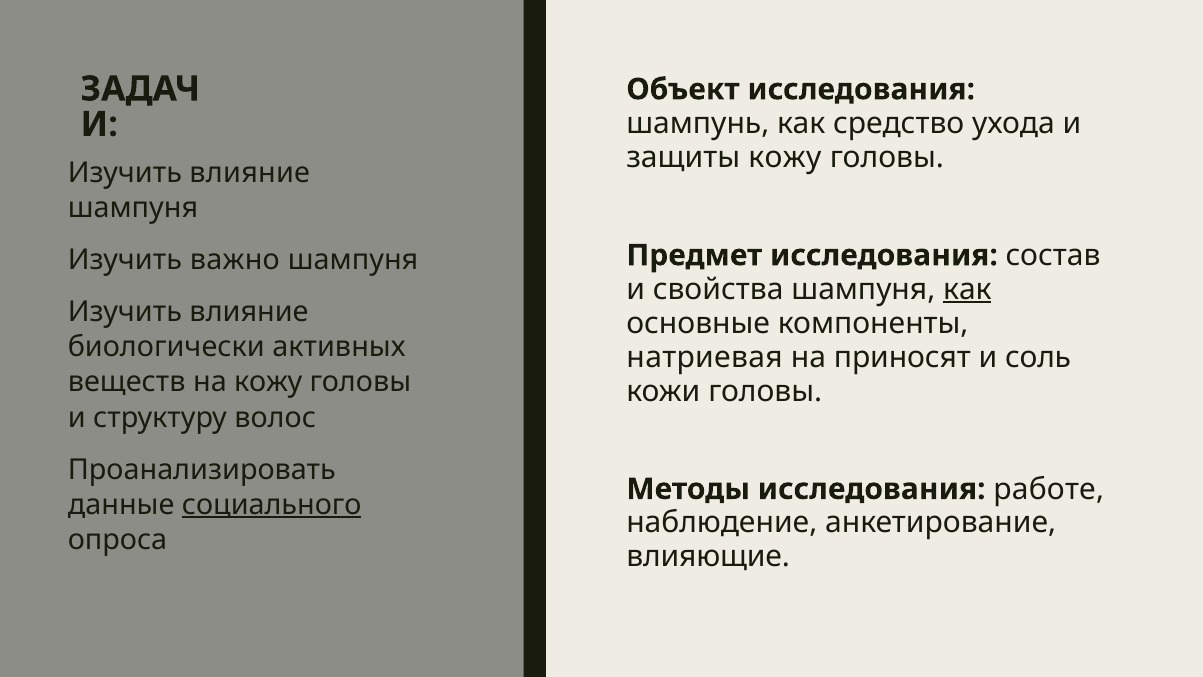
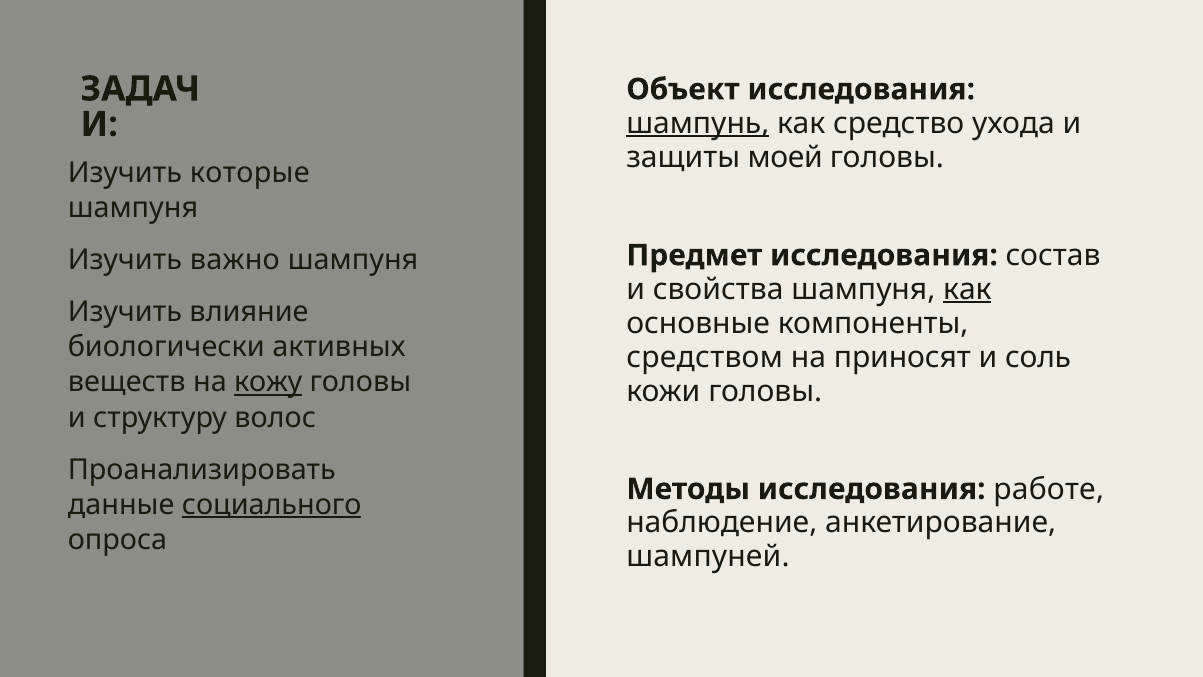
шампунь underline: none -> present
защиты кожу: кожу -> моей
влияние at (250, 173): влияние -> которые
натриевая: натриевая -> средством
кожу at (268, 382) underline: none -> present
влияющие: влияющие -> шампуней
